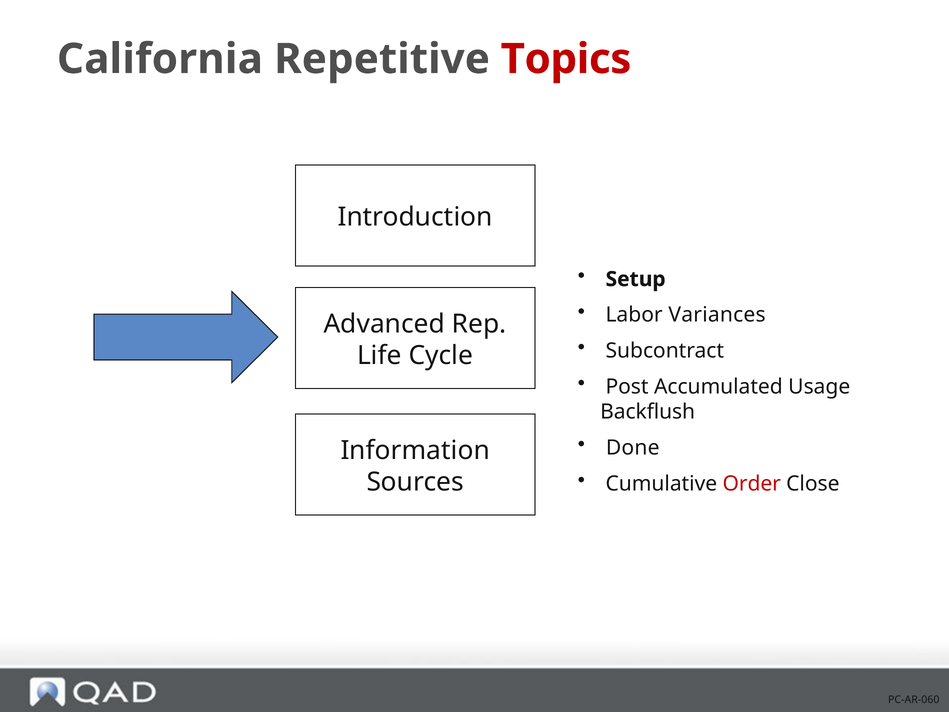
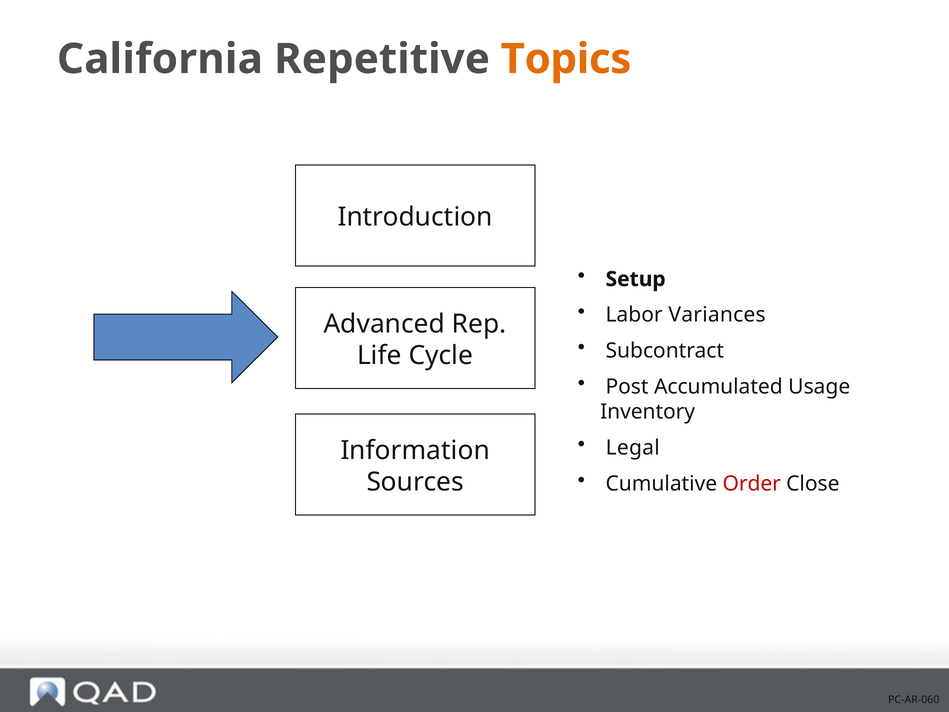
Topics colour: red -> orange
Backflush: Backflush -> Inventory
Done: Done -> Legal
